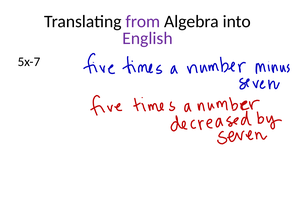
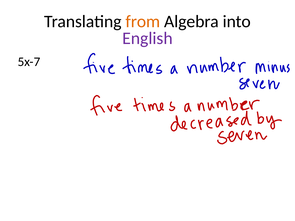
from colour: purple -> orange
